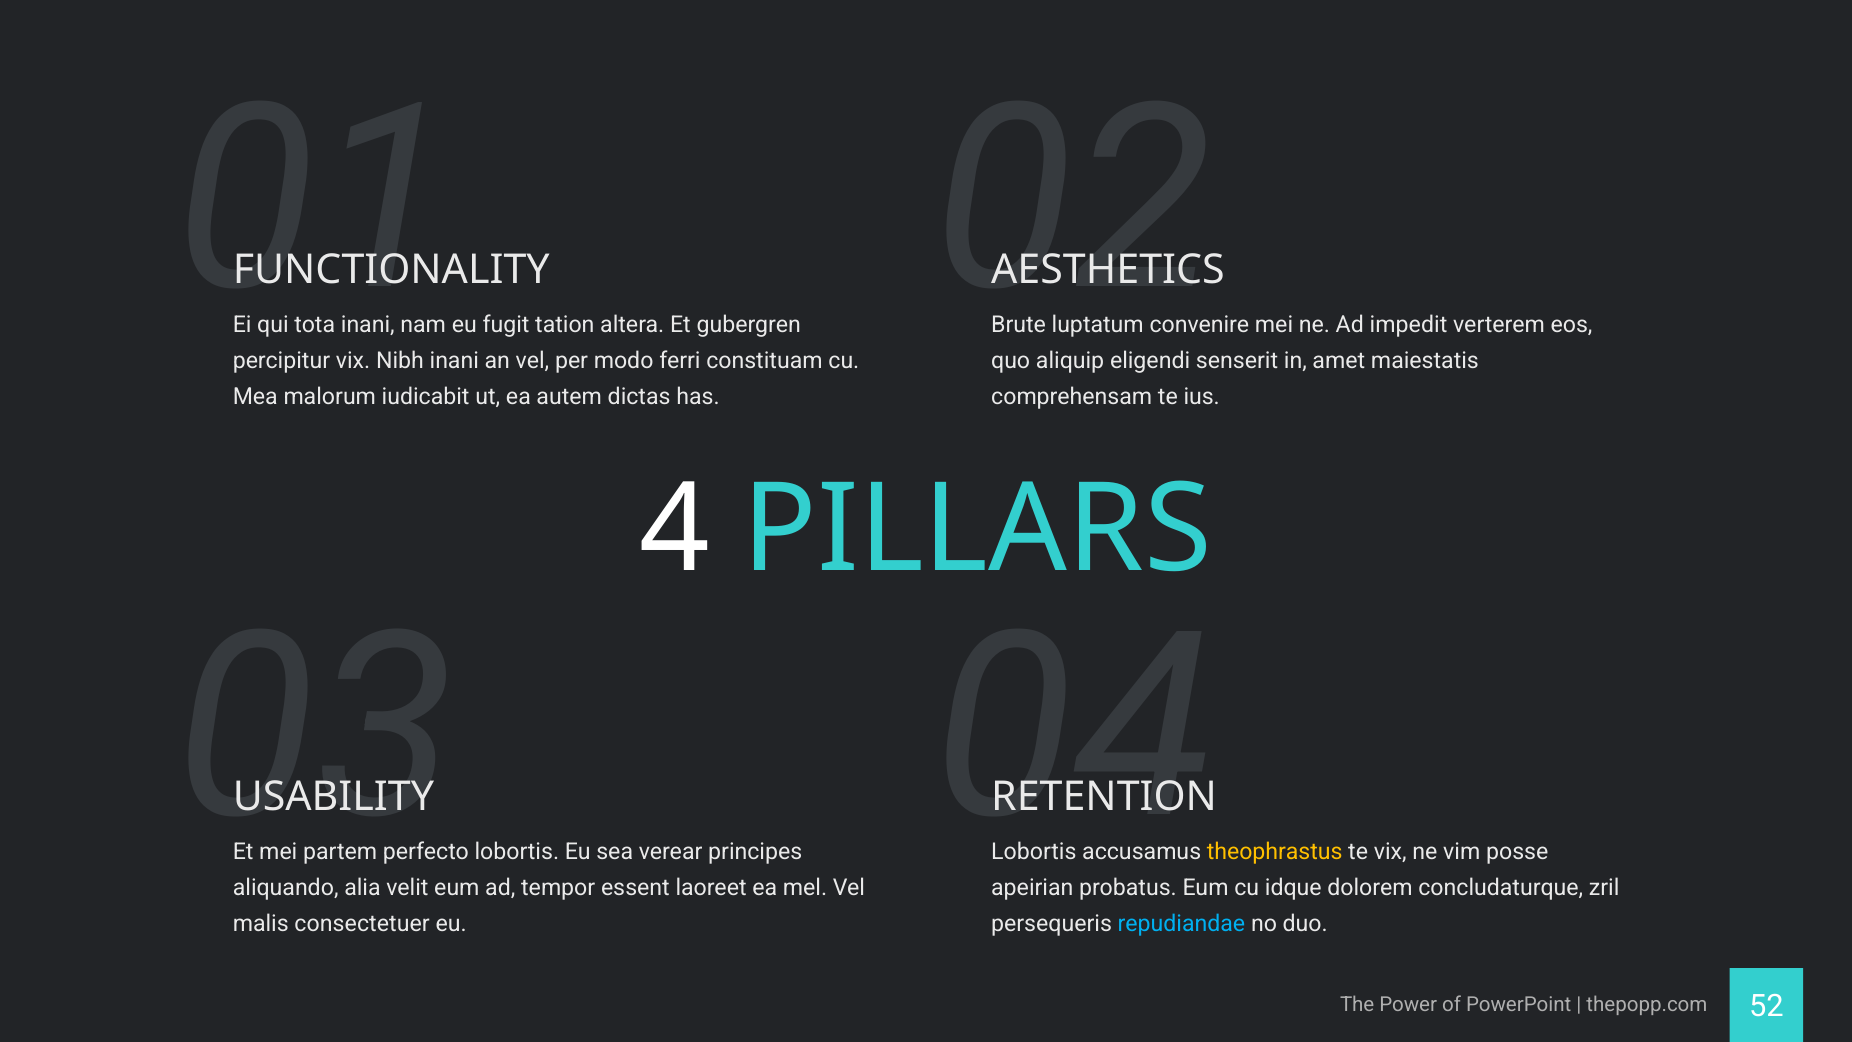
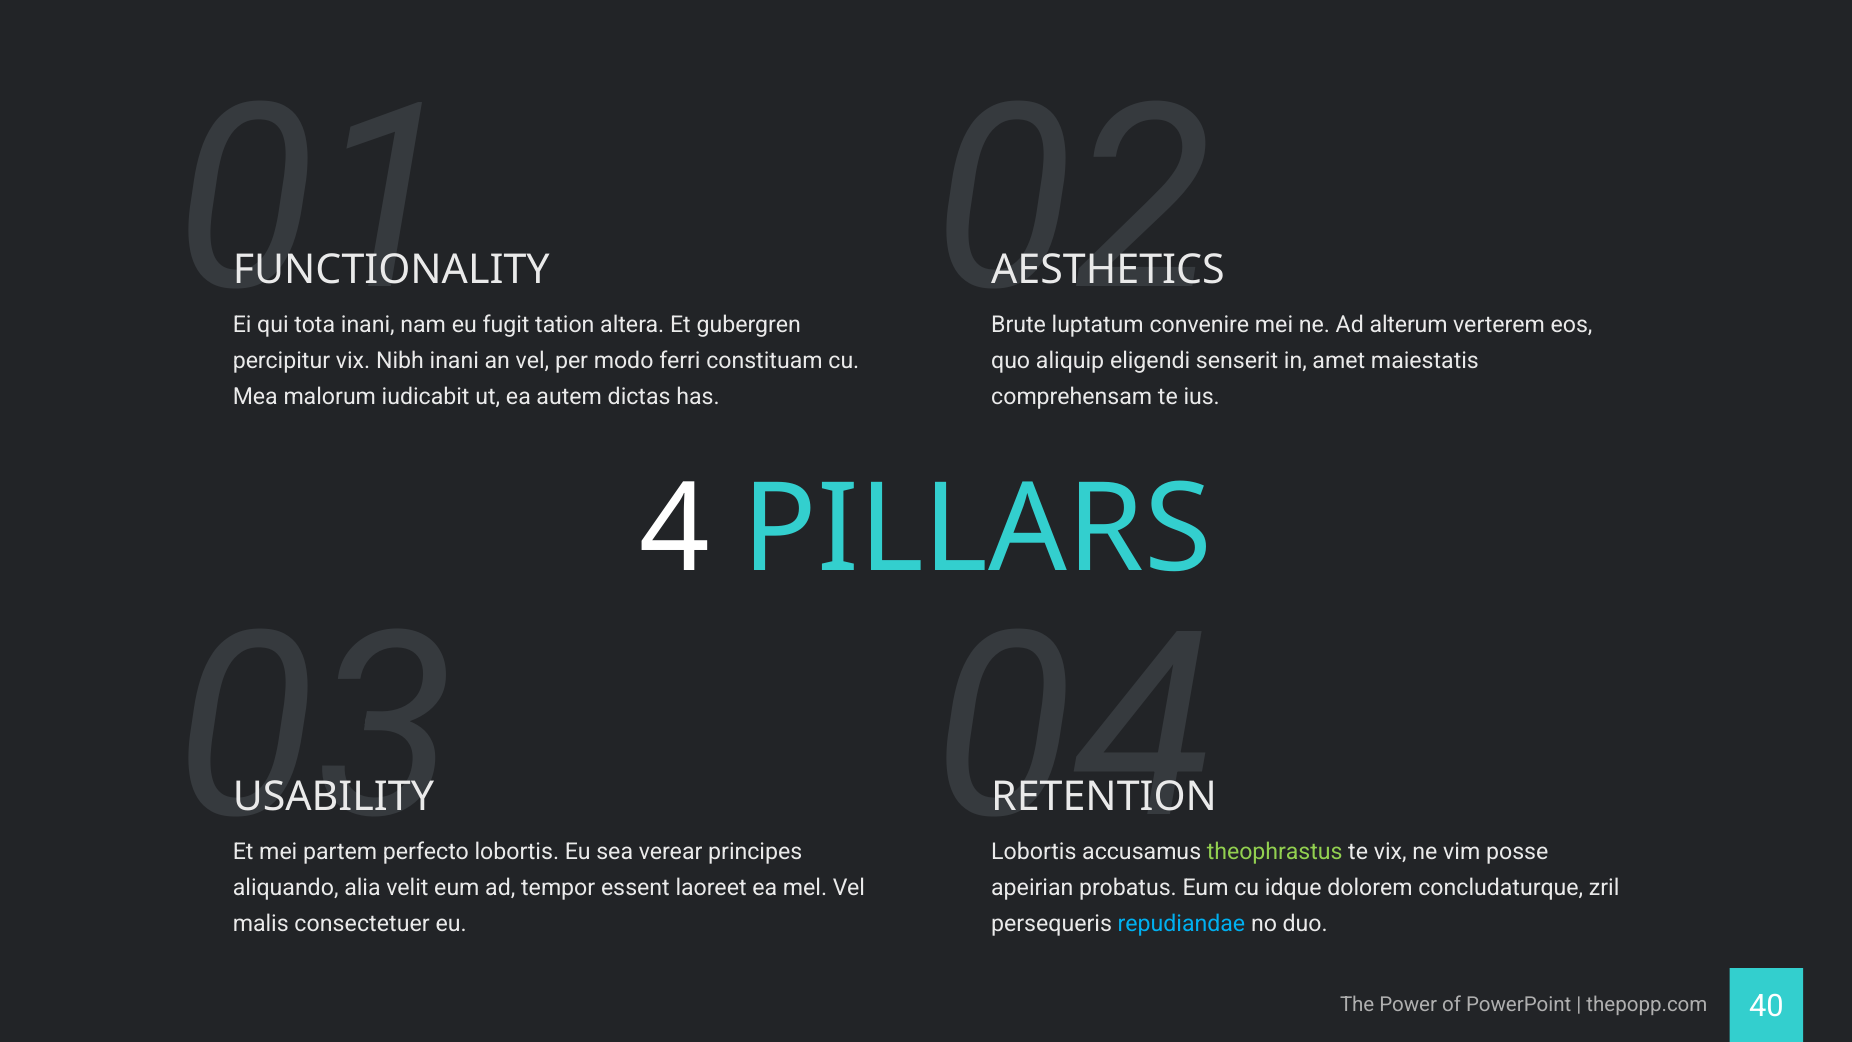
impedit: impedit -> alterum
theophrastus colour: yellow -> light green
52: 52 -> 40
